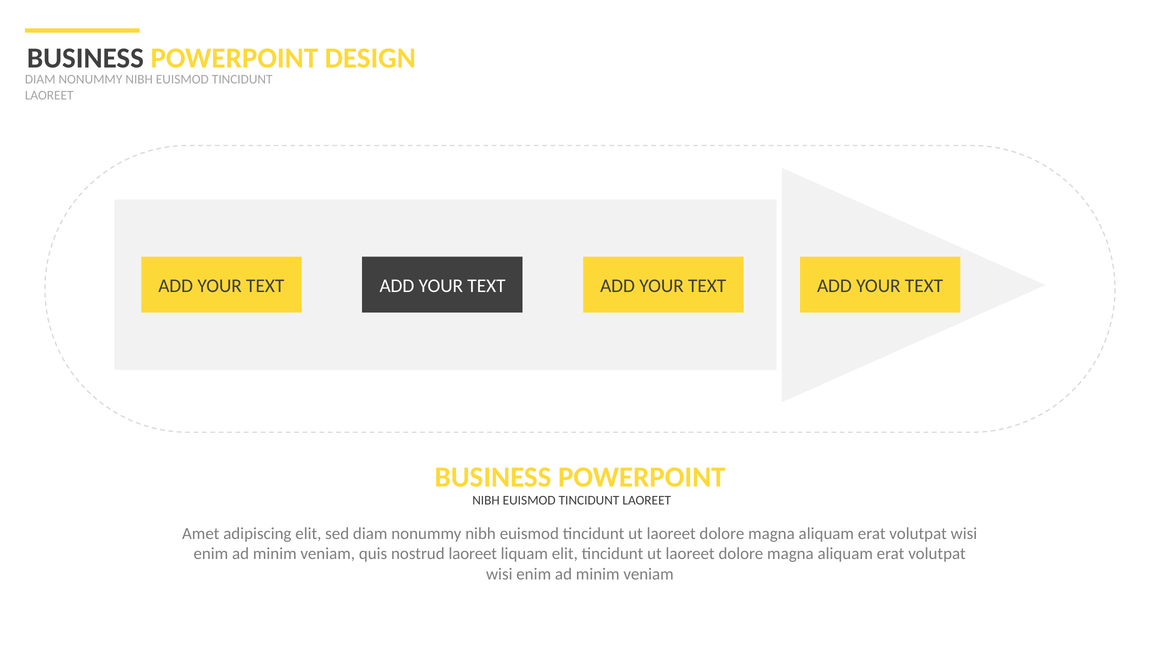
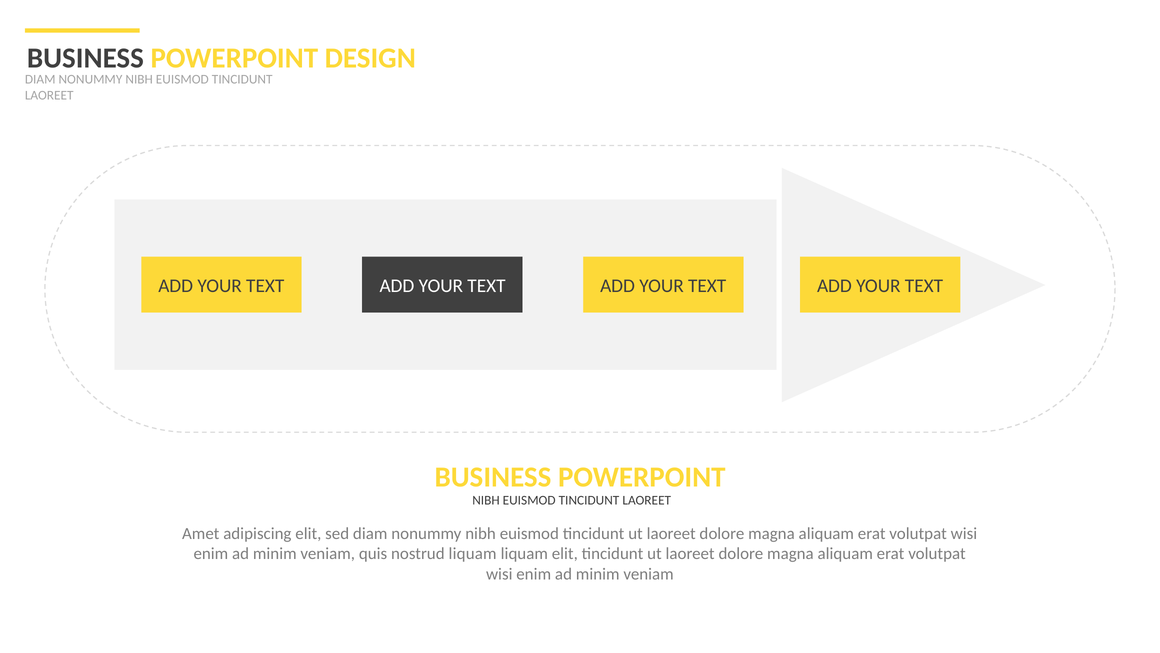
nostrud laoreet: laoreet -> liquam
